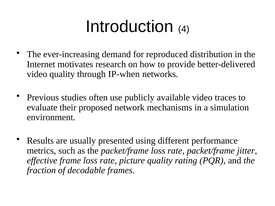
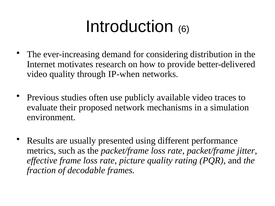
4: 4 -> 6
reproduced: reproduced -> considering
